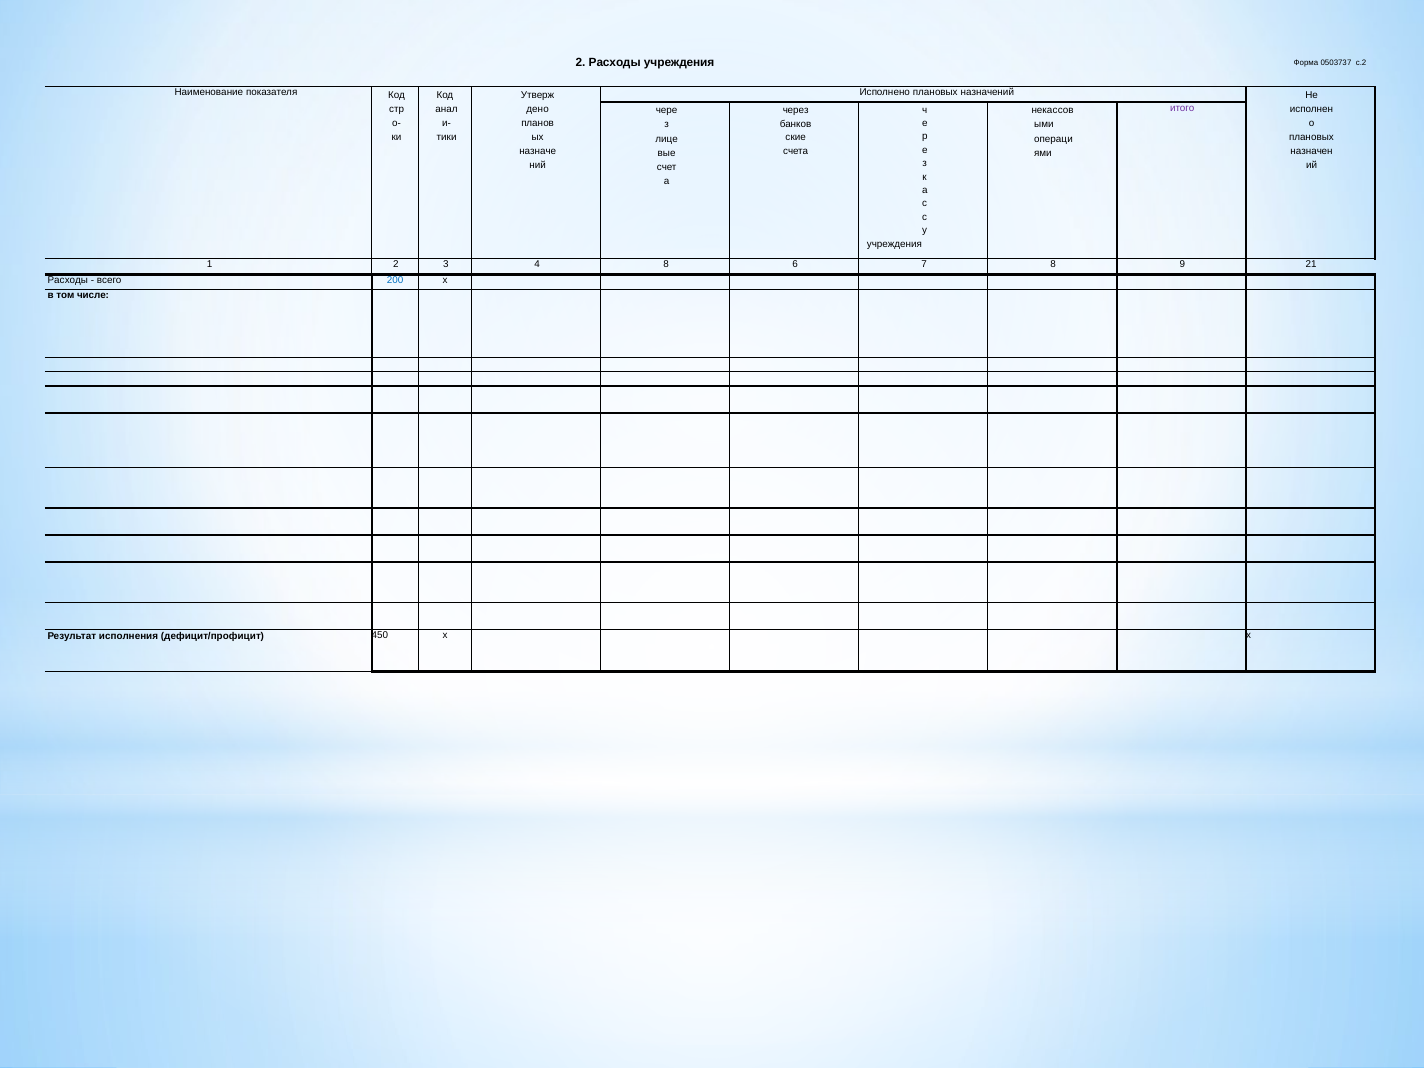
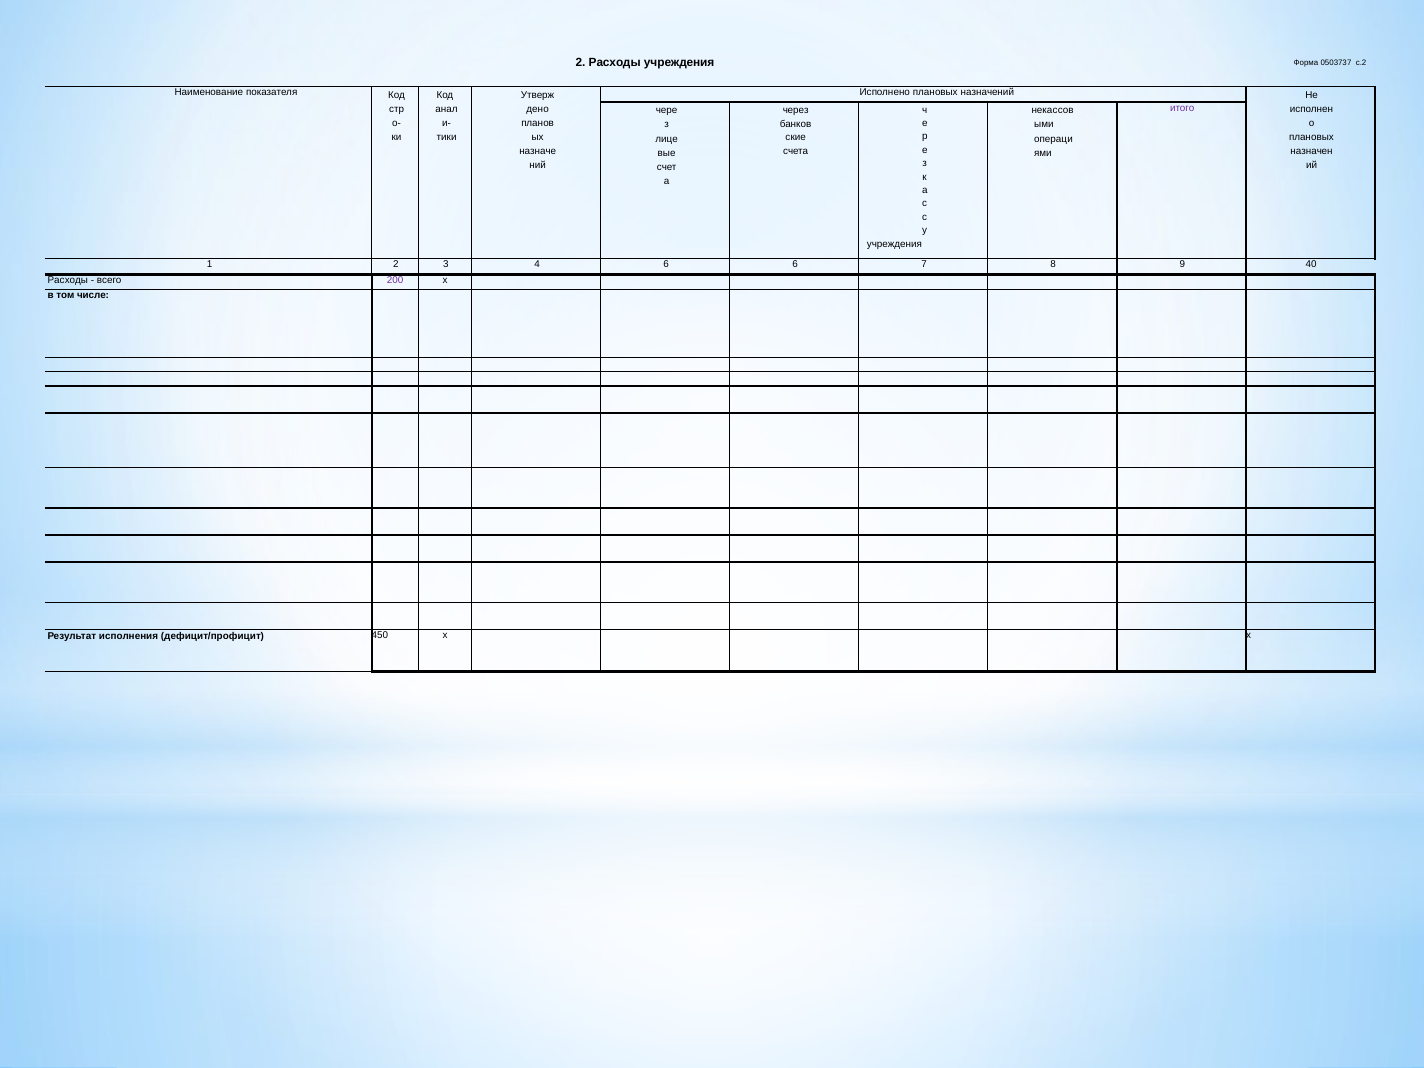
4 8: 8 -> 6
21: 21 -> 40
200 colour: blue -> purple
